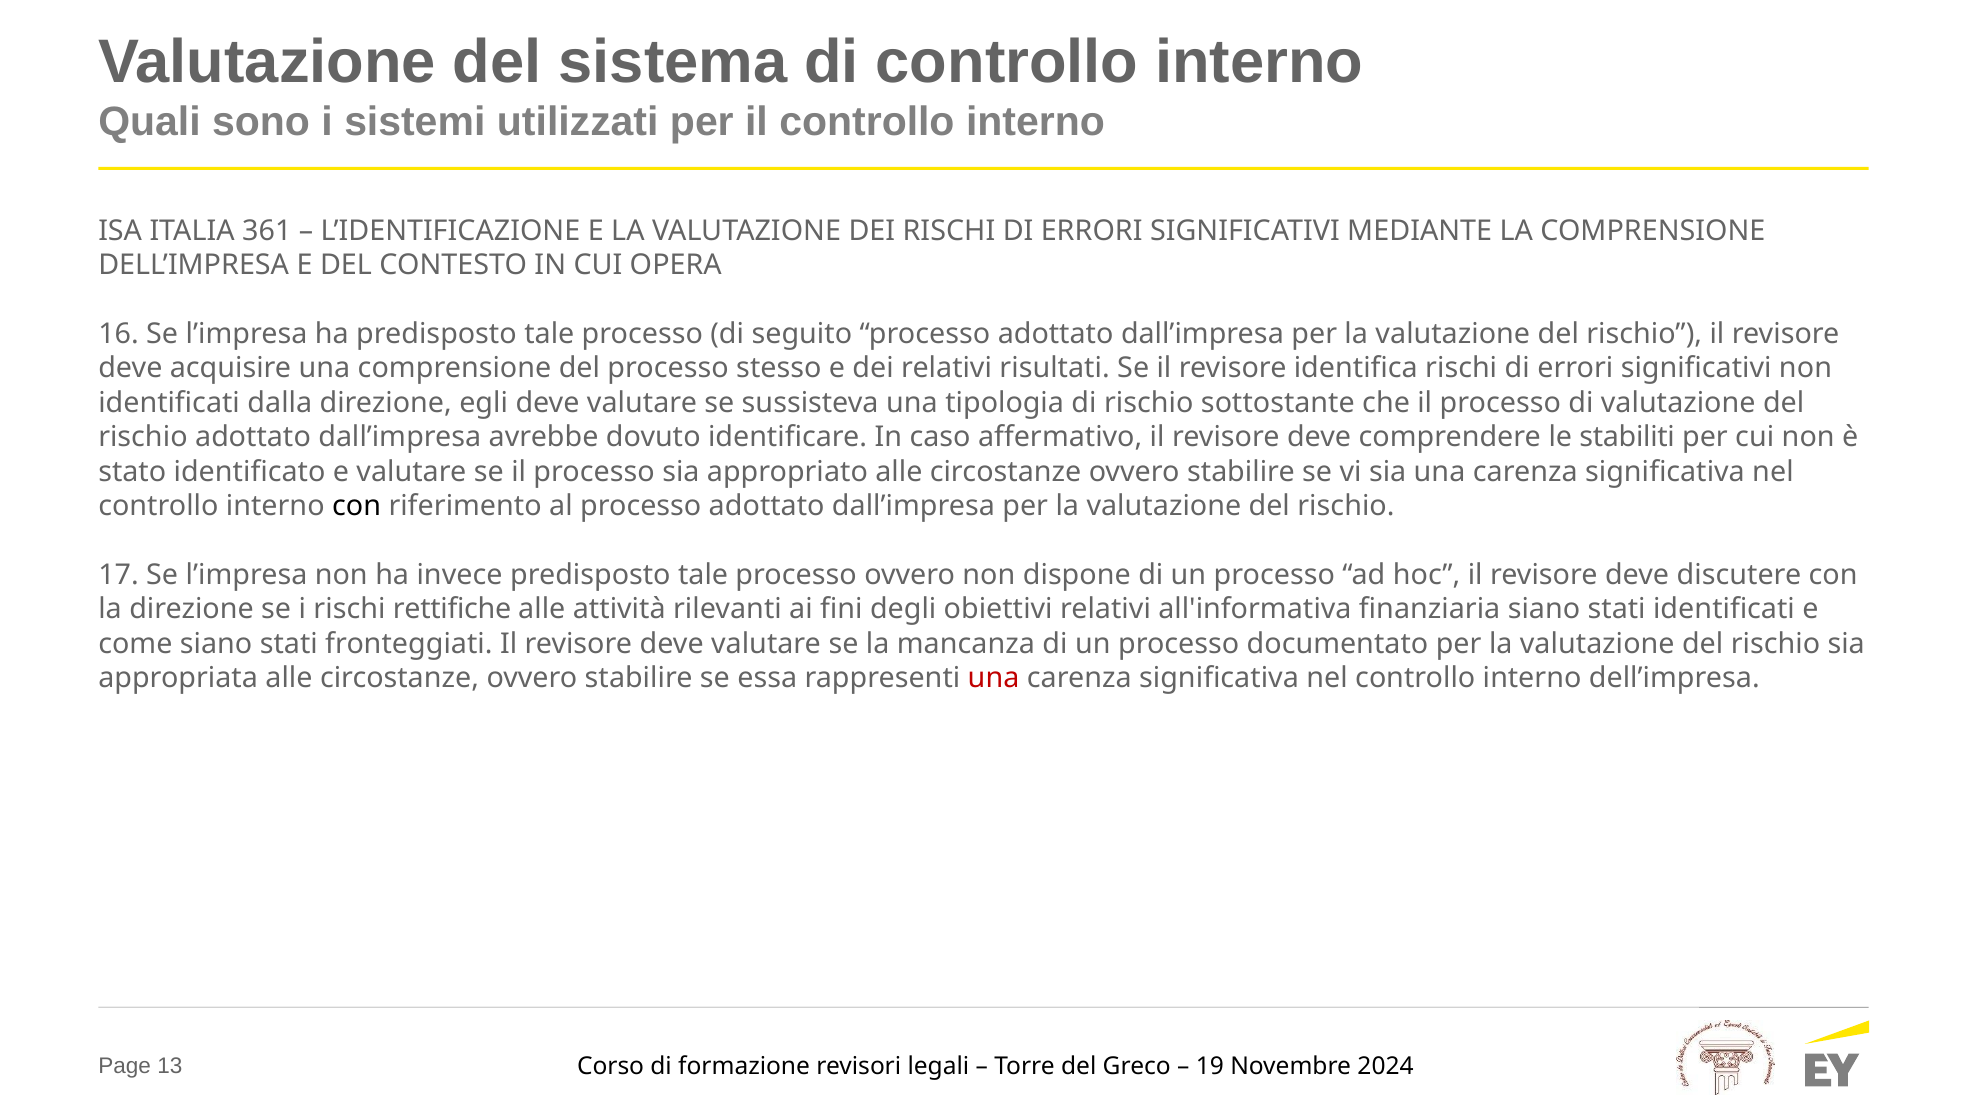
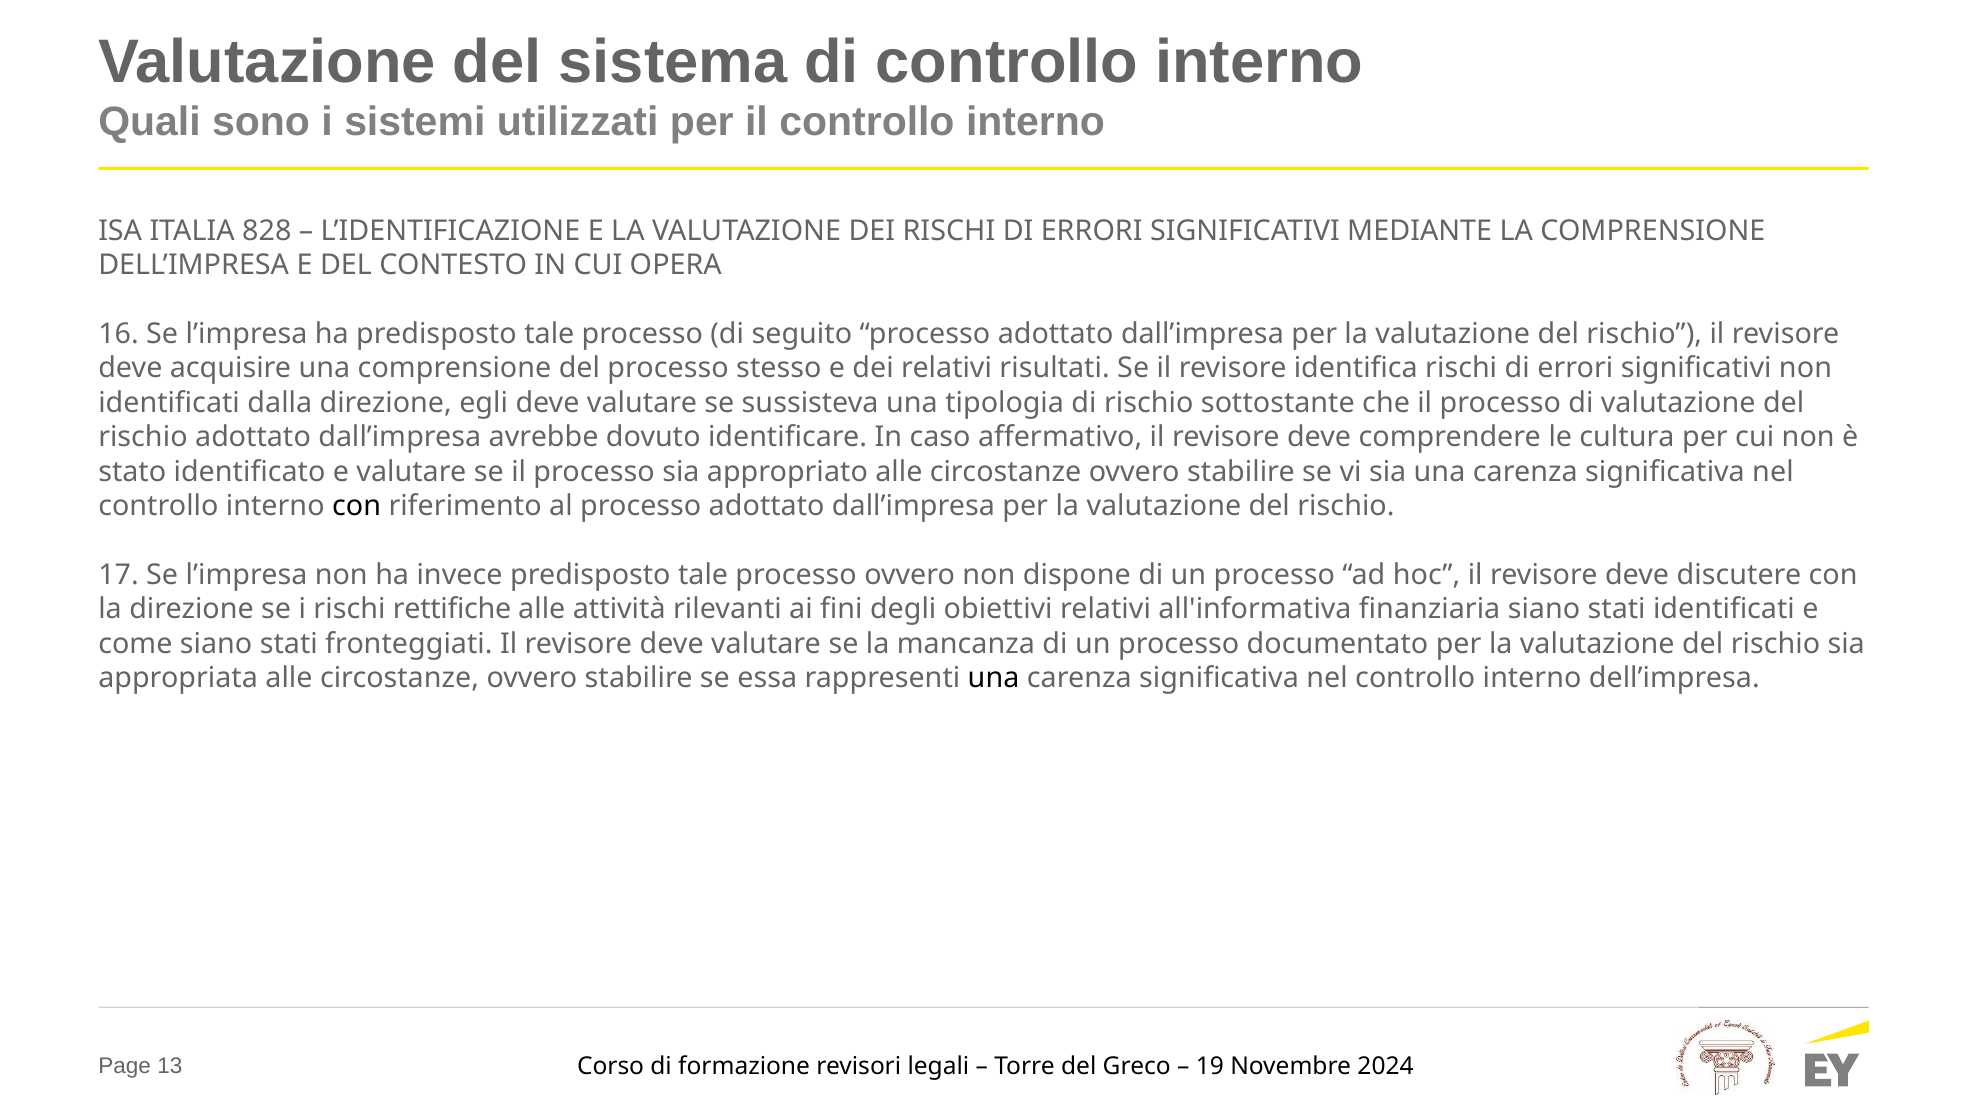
361: 361 -> 828
stabiliti: stabiliti -> cultura
una at (994, 678) colour: red -> black
